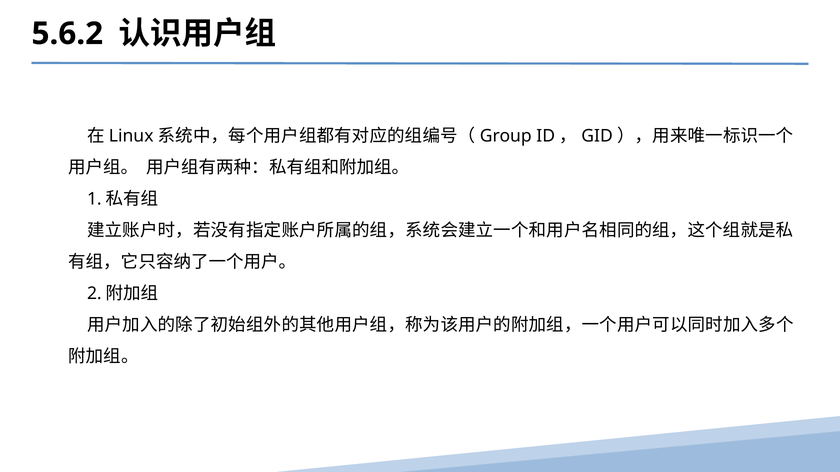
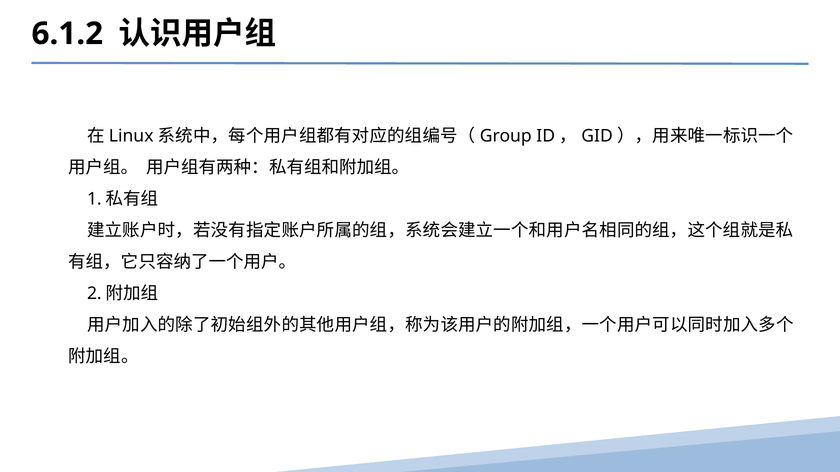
5.6.2: 5.6.2 -> 6.1.2
